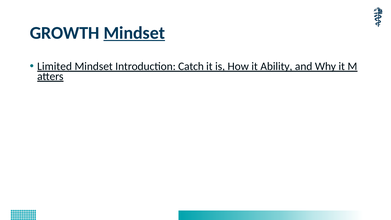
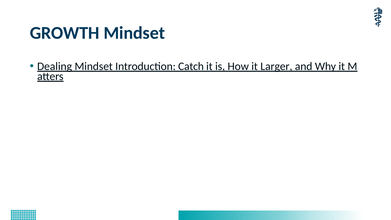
Mindset at (134, 33) underline: present -> none
Limited: Limited -> Dealing
Ability: Ability -> Larger
